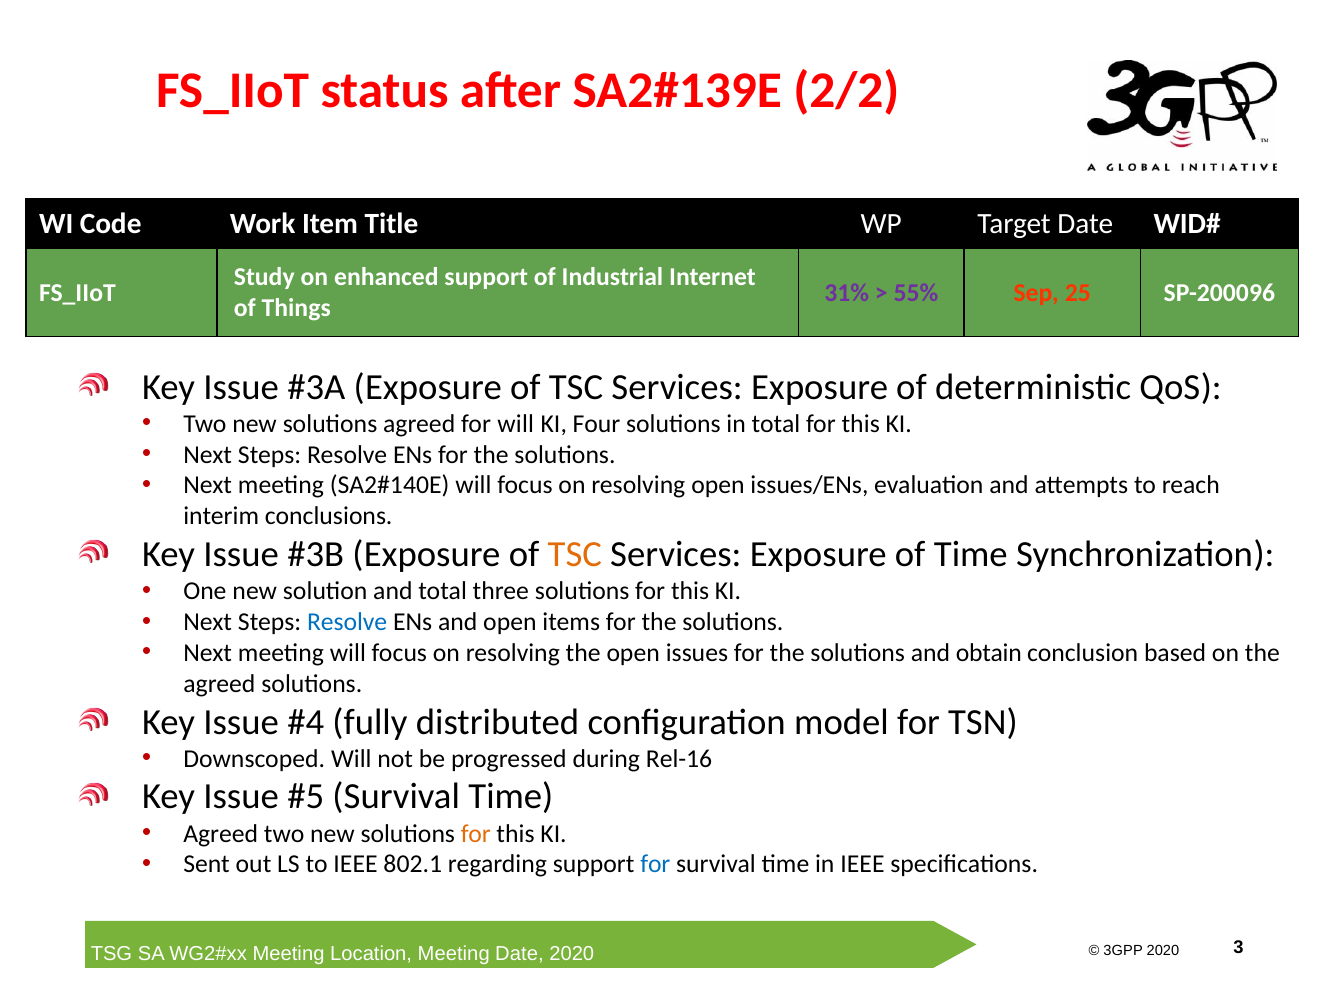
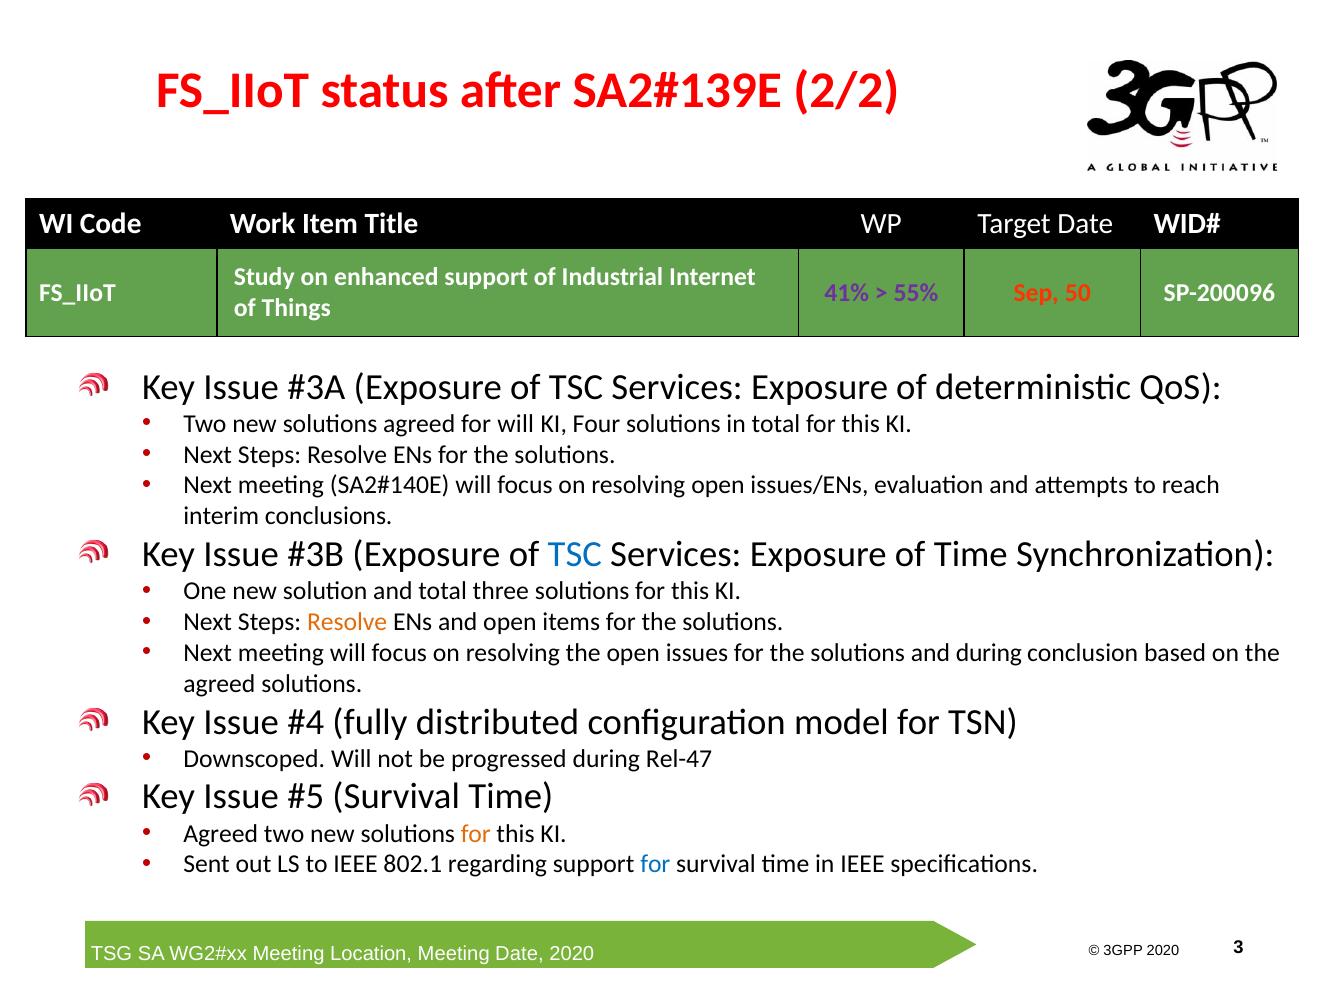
31%: 31% -> 41%
25: 25 -> 50
TSC at (575, 554) colour: orange -> blue
Resolve at (347, 622) colour: blue -> orange
and obtain: obtain -> during
Rel-16: Rel-16 -> Rel-47
